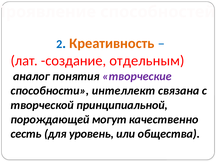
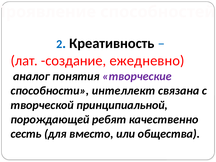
Креативность colour: orange -> black
отдельным: отдельным -> ежедневно
могут: могут -> ребят
уровень: уровень -> вместо
